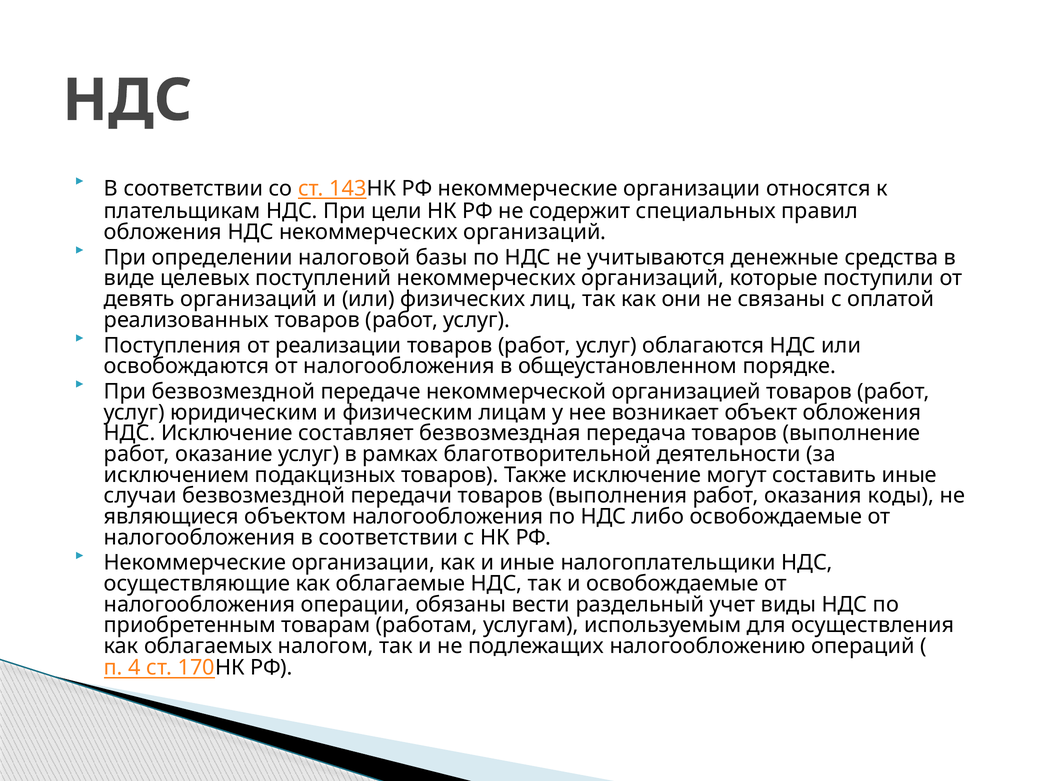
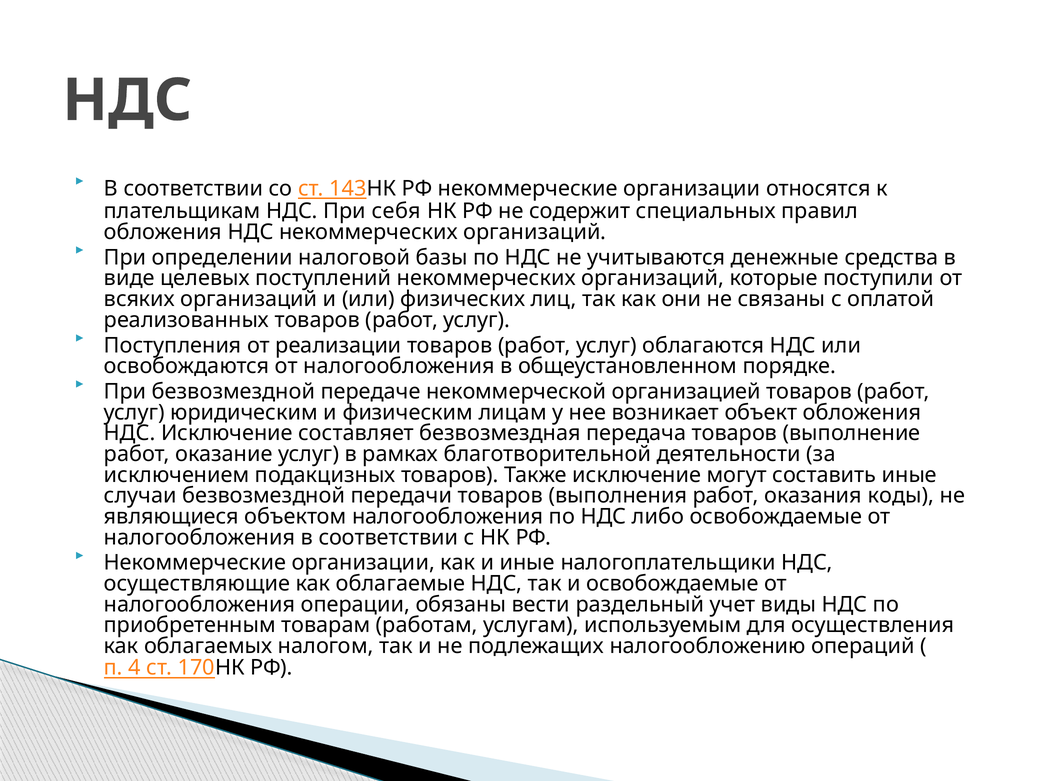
цели: цели -> себя
девять: девять -> всяких
